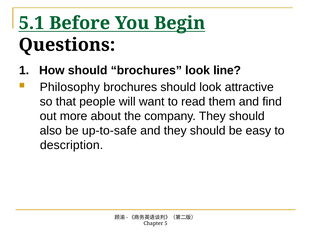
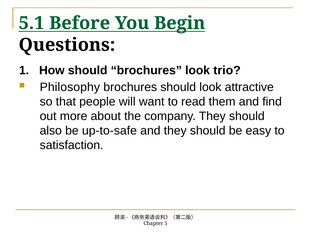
line: line -> trio
description: description -> satisfaction
